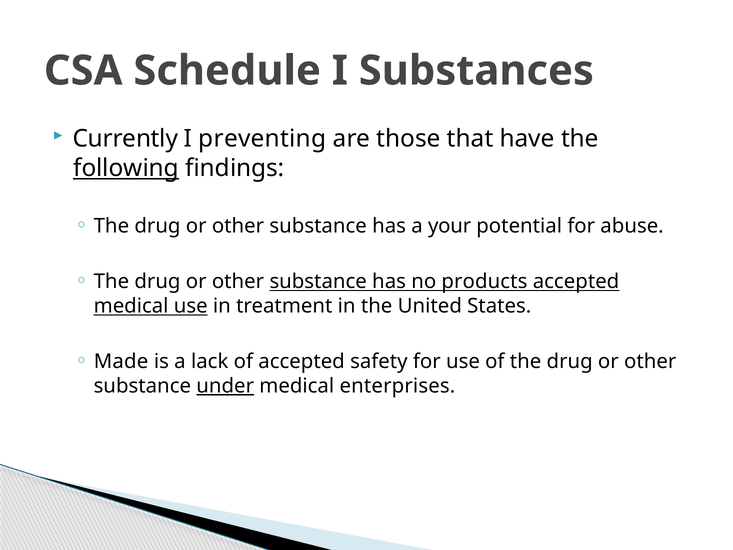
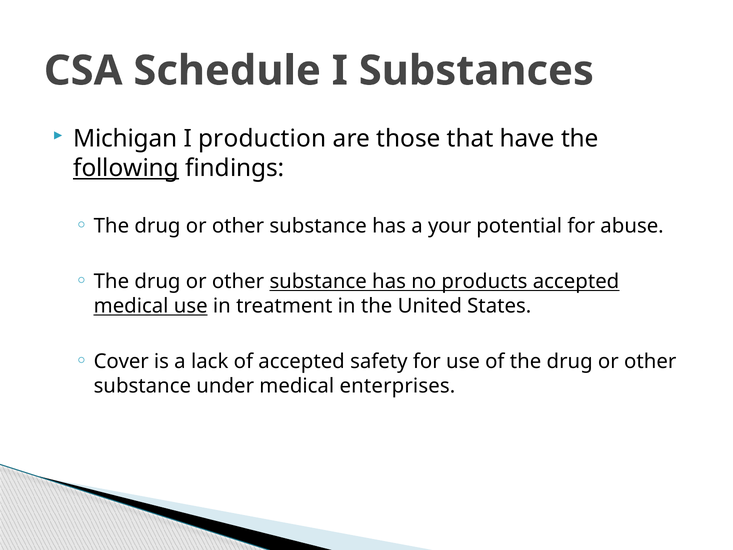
Currently: Currently -> Michigan
preventing: preventing -> production
Made: Made -> Cover
under underline: present -> none
